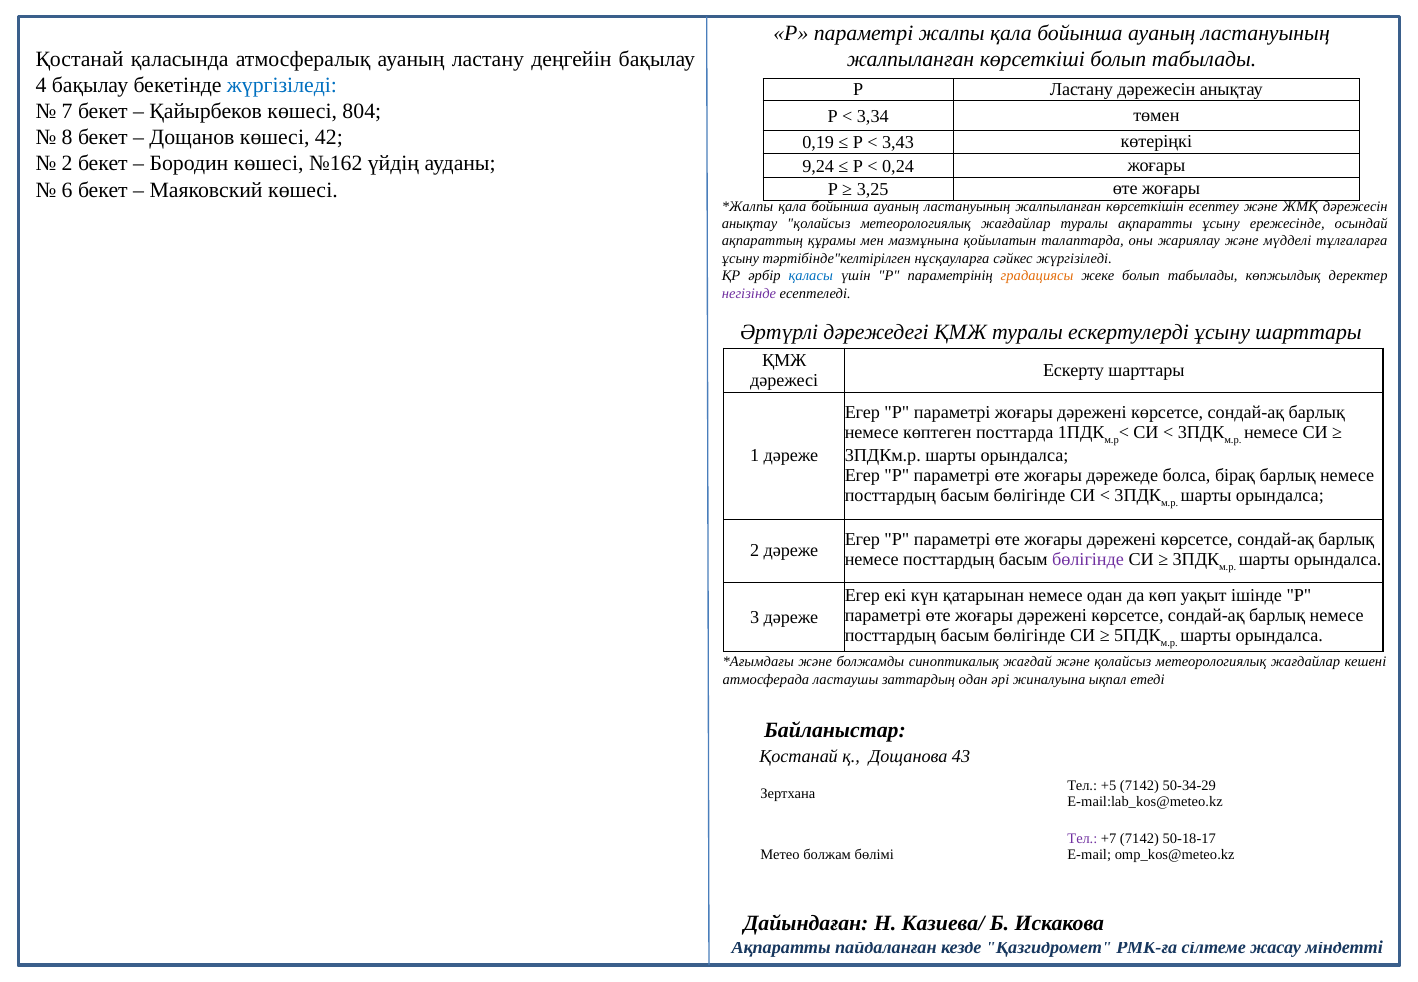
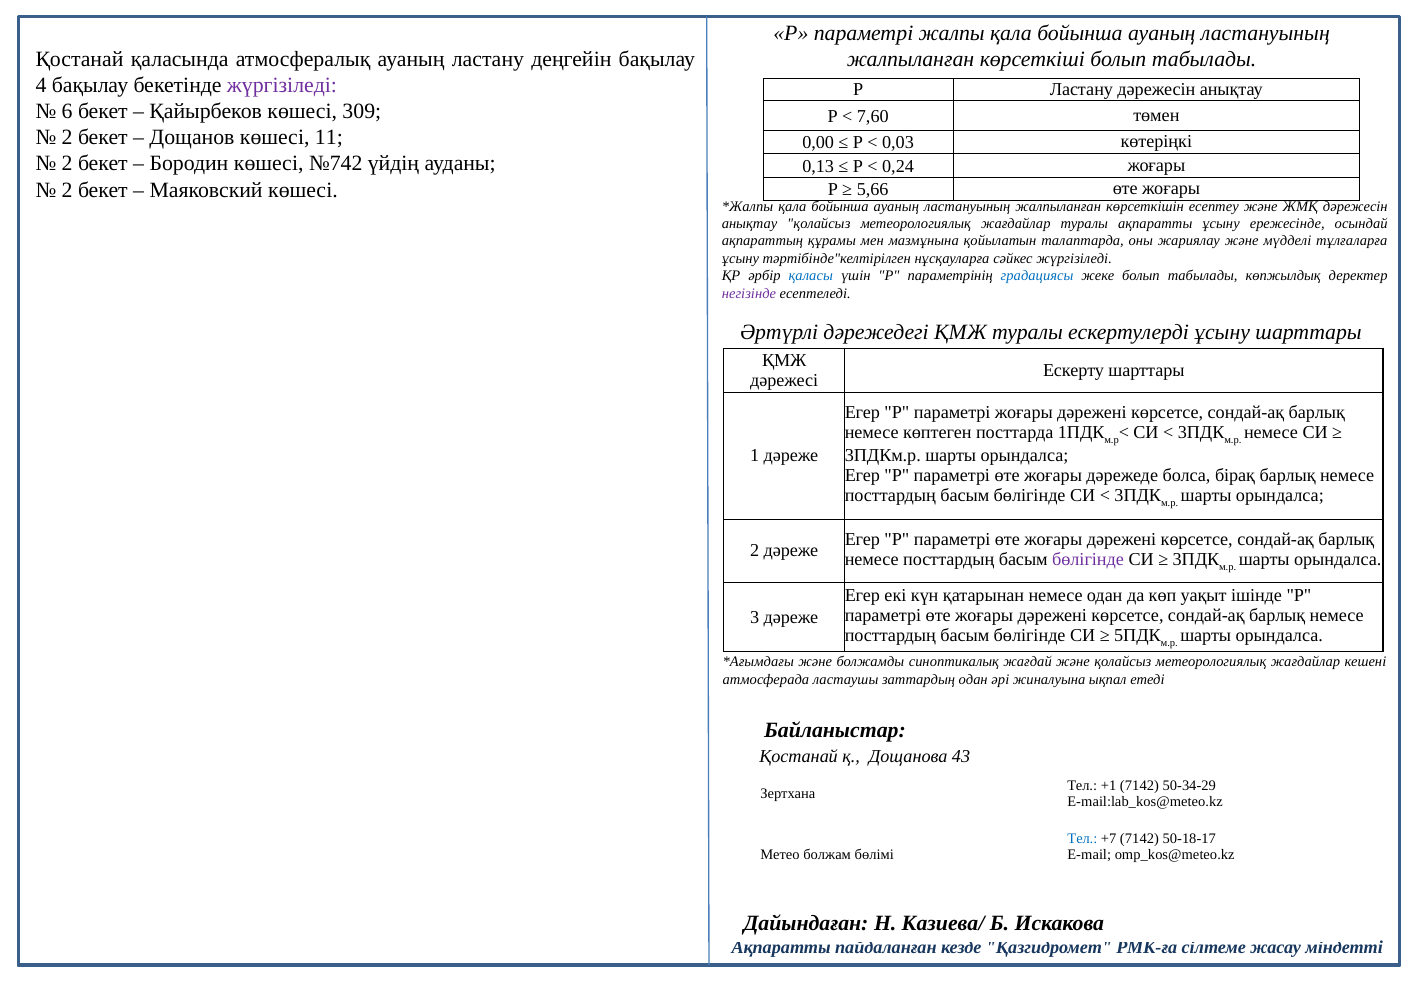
жүргізіледі at (282, 85) colour: blue -> purple
7: 7 -> 6
804: 804 -> 309
3,34: 3,34 -> 7,60
8 at (67, 138): 8 -> 2
42: 42 -> 11
0,19: 0,19 -> 0,00
3,43: 3,43 -> 0,03
№162: №162 -> №742
9,24: 9,24 -> 0,13
6 at (67, 190): 6 -> 2
3,25: 3,25 -> 5,66
градациясы colour: orange -> blue
+5: +5 -> +1
Тел at (1082, 838) colour: purple -> blue
